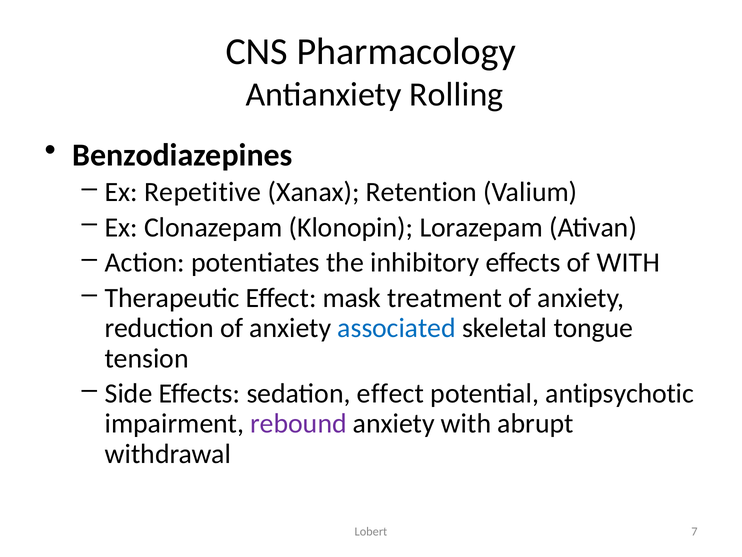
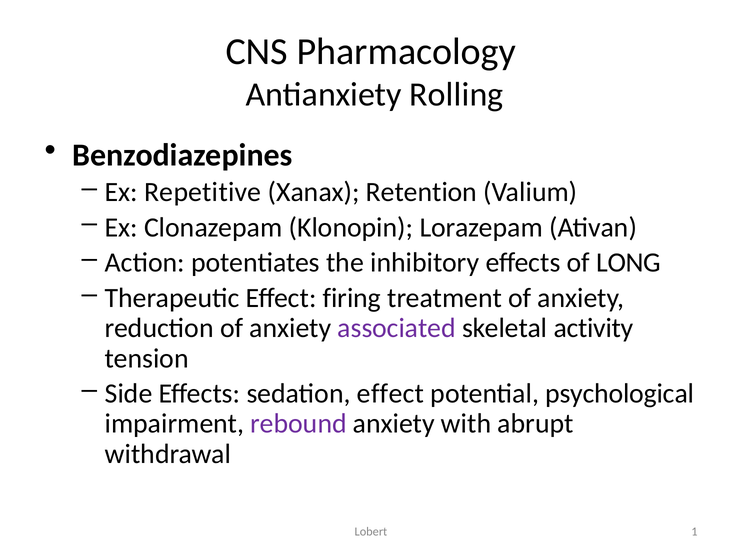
of WITH: WITH -> LONG
mask: mask -> firing
associated colour: blue -> purple
tongue: tongue -> activity
antipsychotic: antipsychotic -> psychological
7: 7 -> 1
